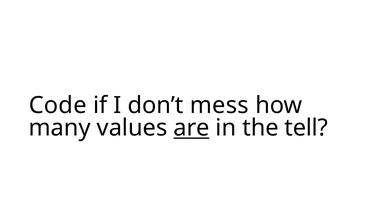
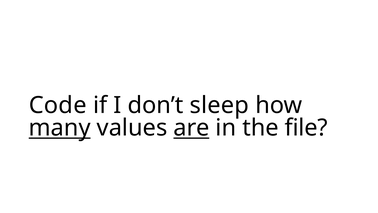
mess: mess -> sleep
many underline: none -> present
tell: tell -> file
